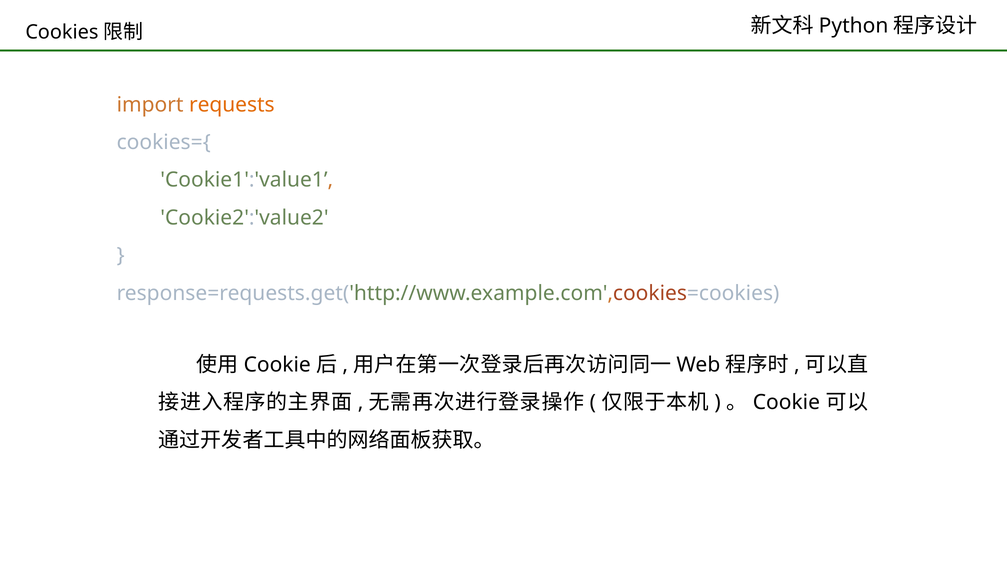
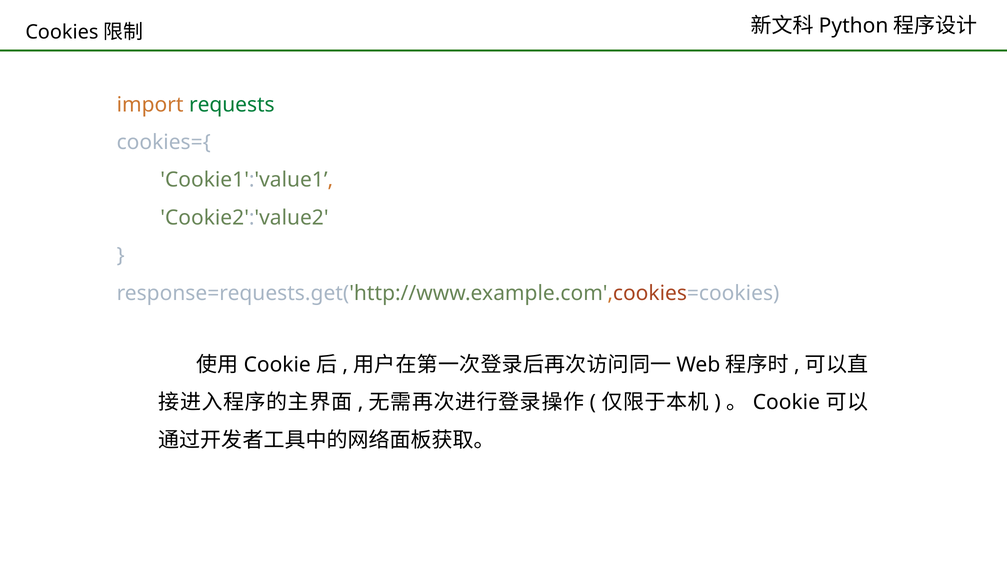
requests colour: orange -> green
